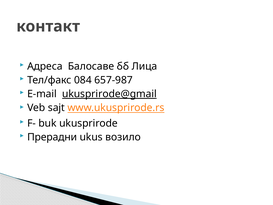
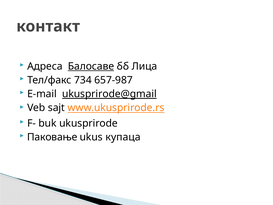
Балосаве underline: none -> present
084: 084 -> 734
Прерадни: Прерадни -> Паковање
возило: возило -> купаца
